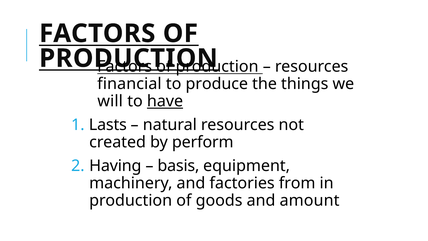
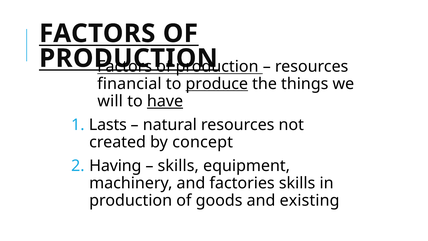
produce underline: none -> present
perform: perform -> concept
basis at (178, 166): basis -> skills
factories from: from -> skills
amount: amount -> existing
